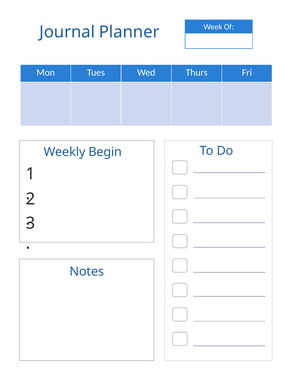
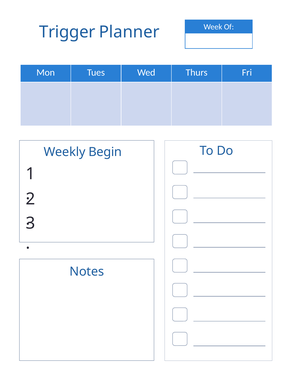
Journal: Journal -> Trigger
